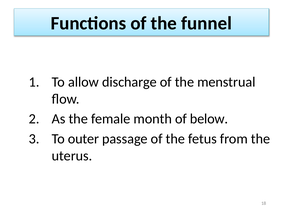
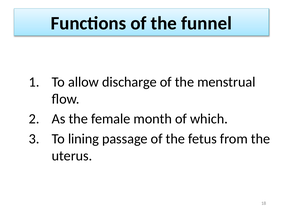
below: below -> which
outer: outer -> lining
